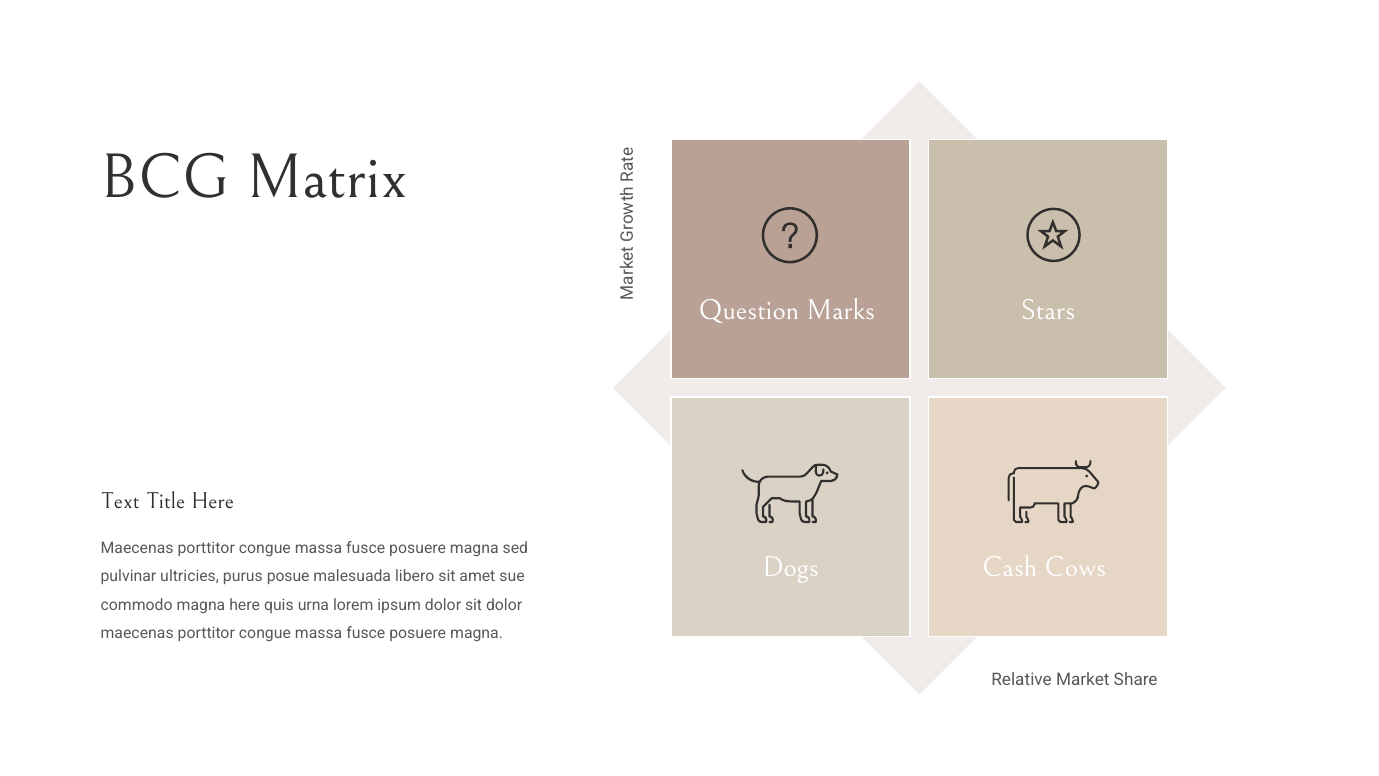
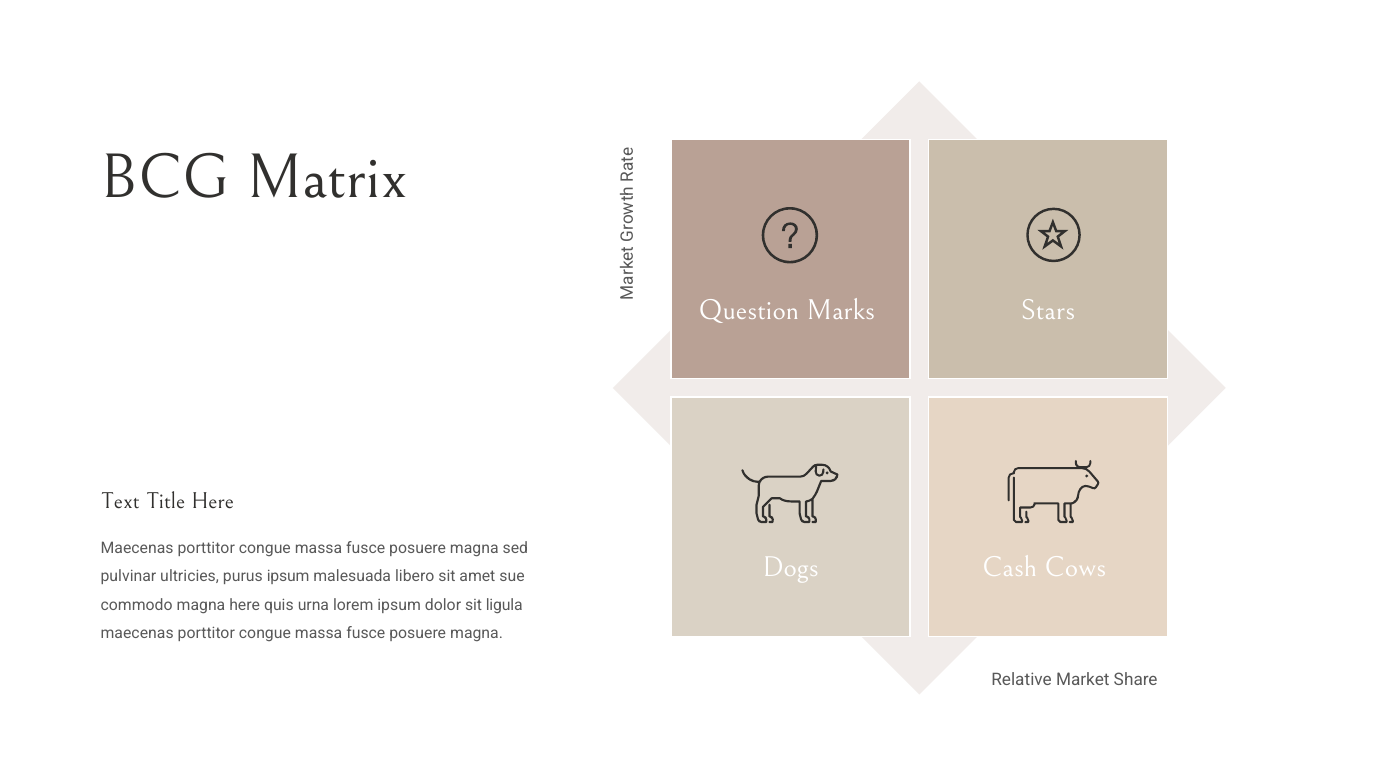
purus posue: posue -> ipsum
sit dolor: dolor -> ligula
